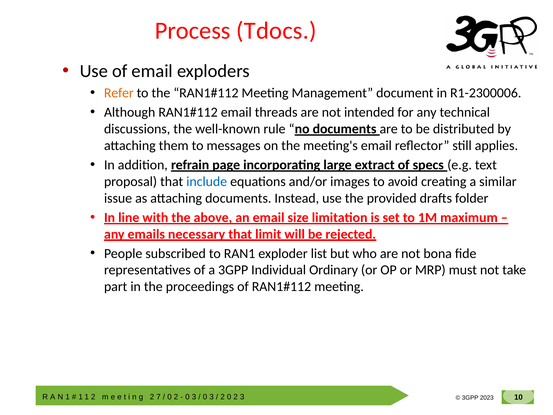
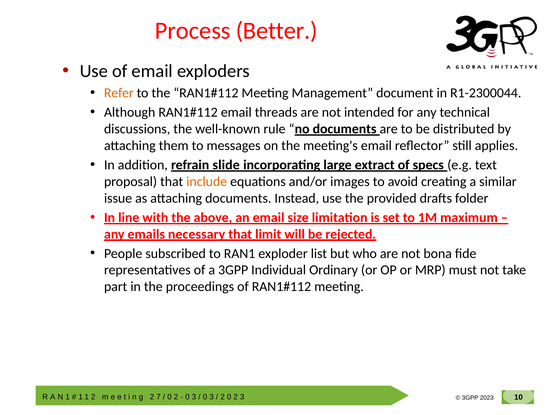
Tdocs: Tdocs -> Better
R1-2300006: R1-2300006 -> R1-2300044
page: page -> slide
include colour: blue -> orange
